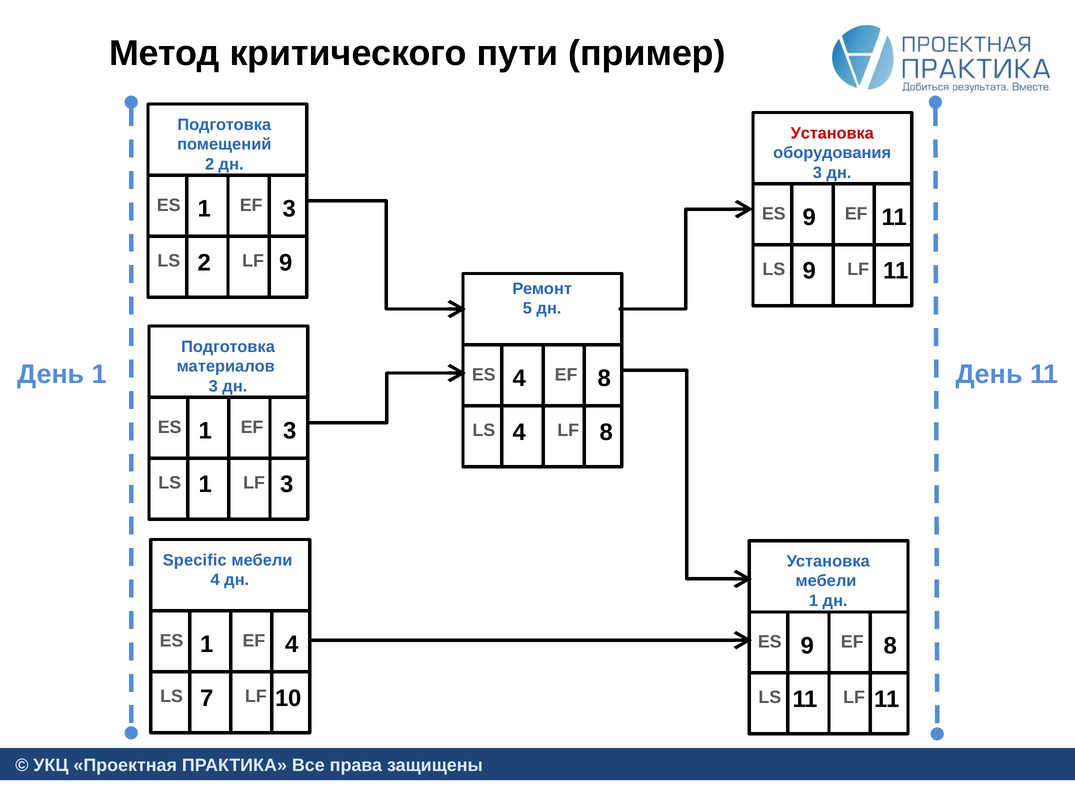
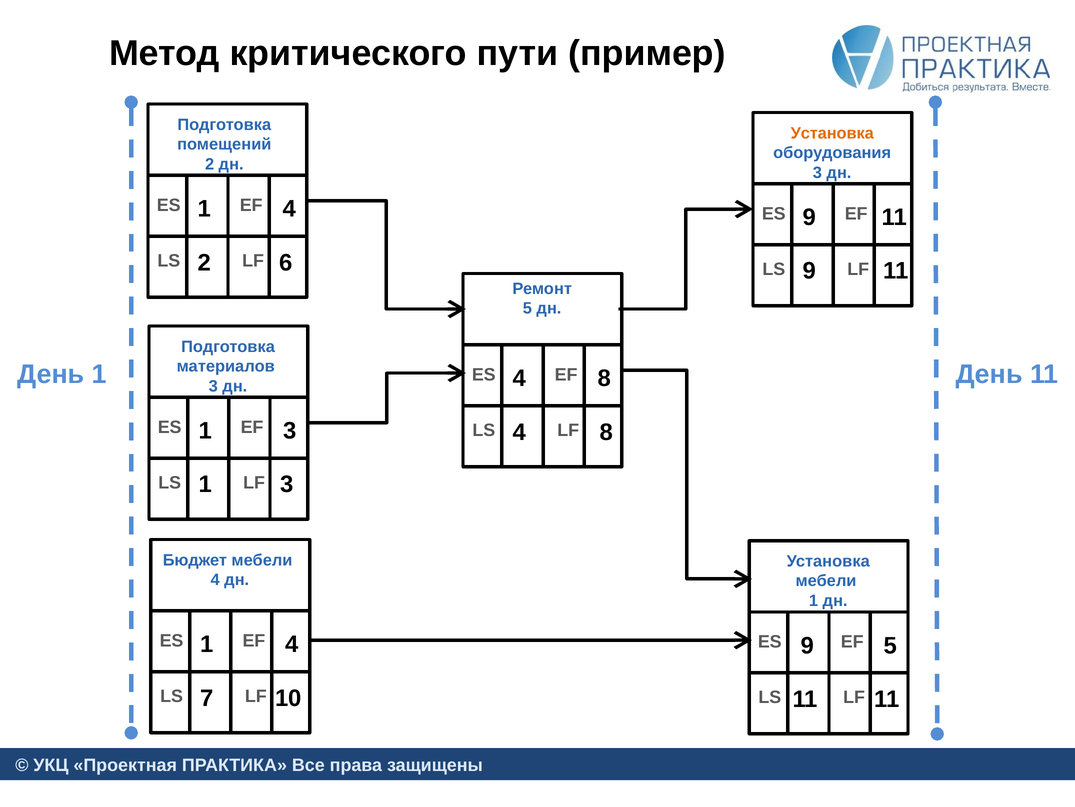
Установка at (832, 133) colour: red -> orange
3 at (289, 209): 3 -> 4
2 9: 9 -> 6
Specific: Specific -> Бюджет
9 8: 8 -> 5
